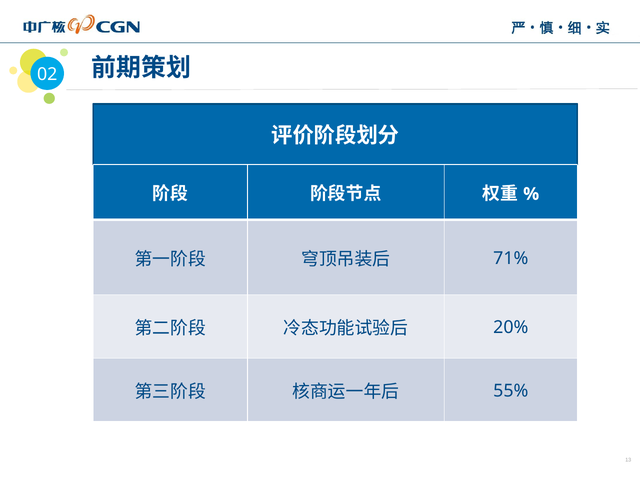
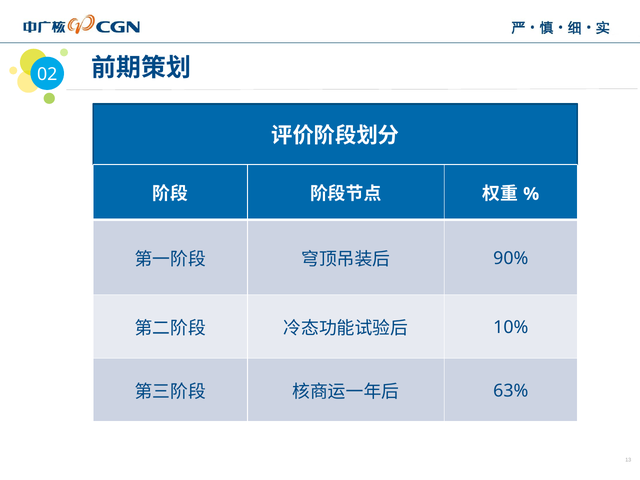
71%: 71% -> 90%
20%: 20% -> 10%
55%: 55% -> 63%
